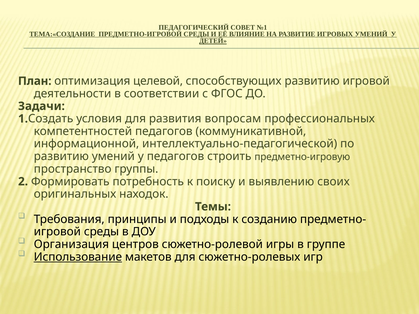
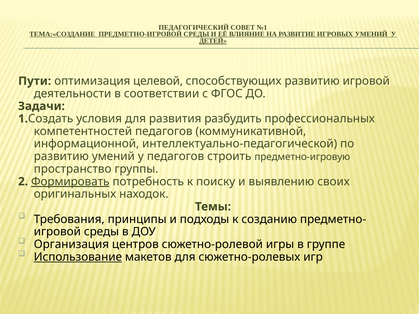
План: План -> Пути
вопросам: вопросам -> разбудить
Формировать underline: none -> present
